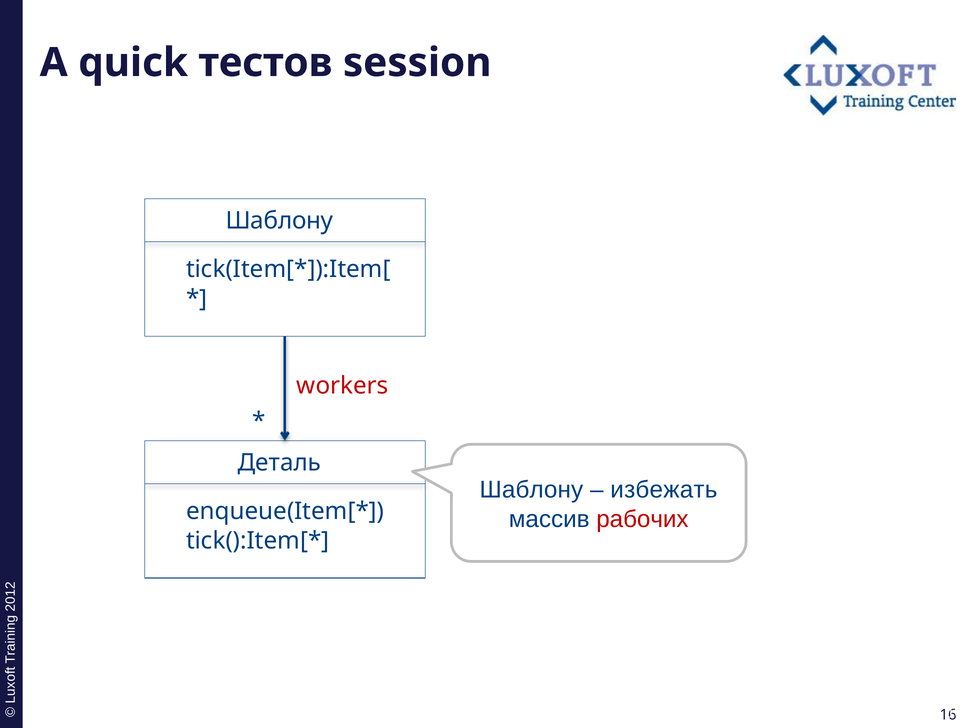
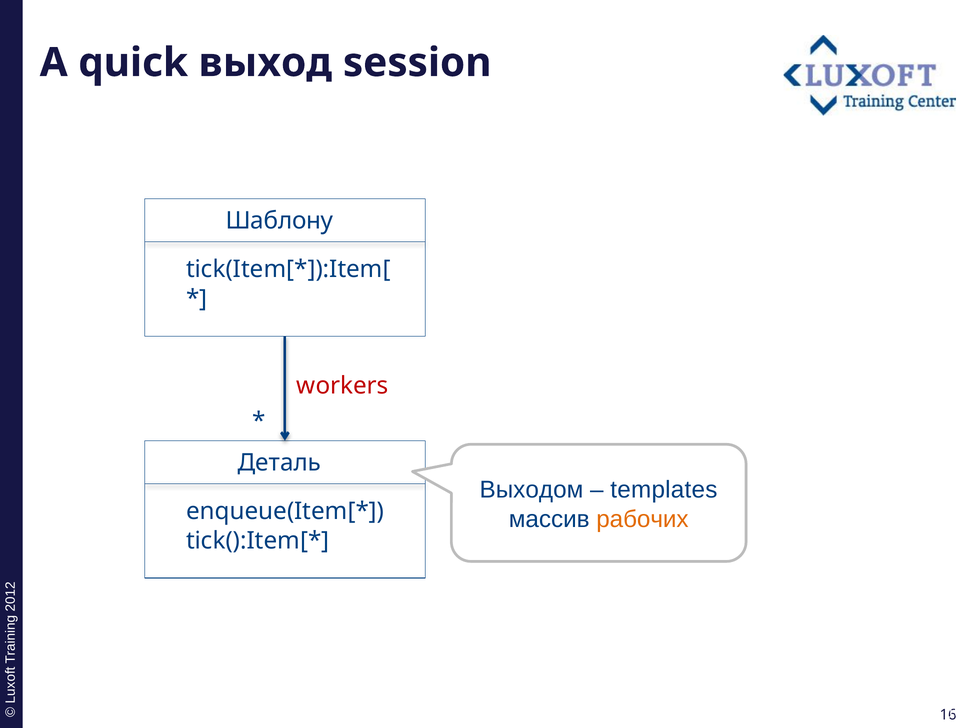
тестов: тестов -> выход
Шаблону at (531, 490): Шаблону -> Выходом
избежать: избежать -> templates
рабочих colour: red -> orange
